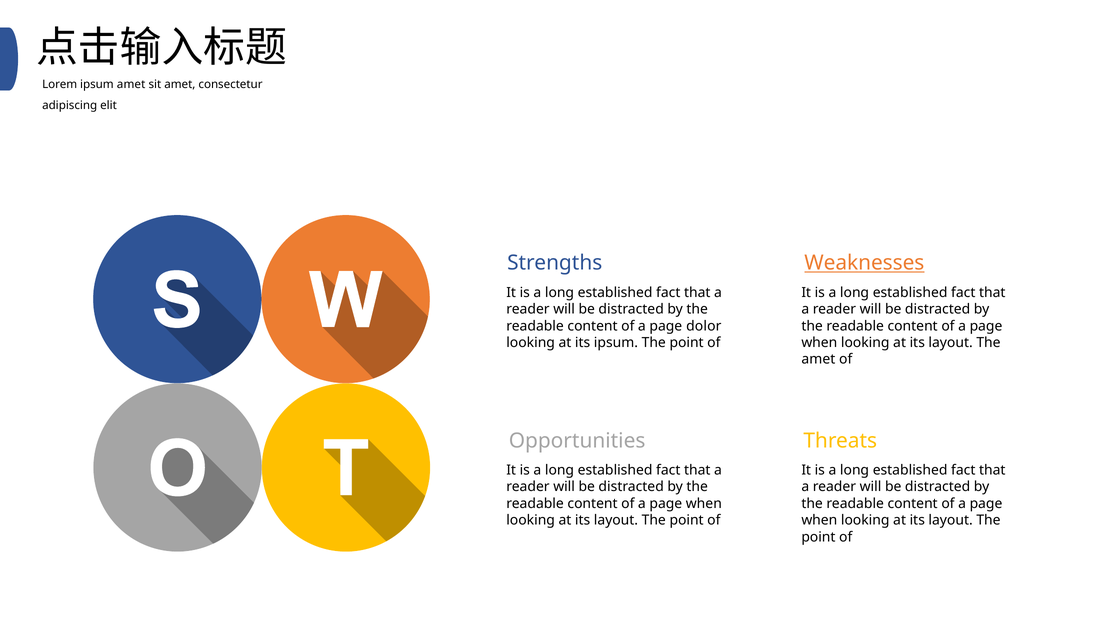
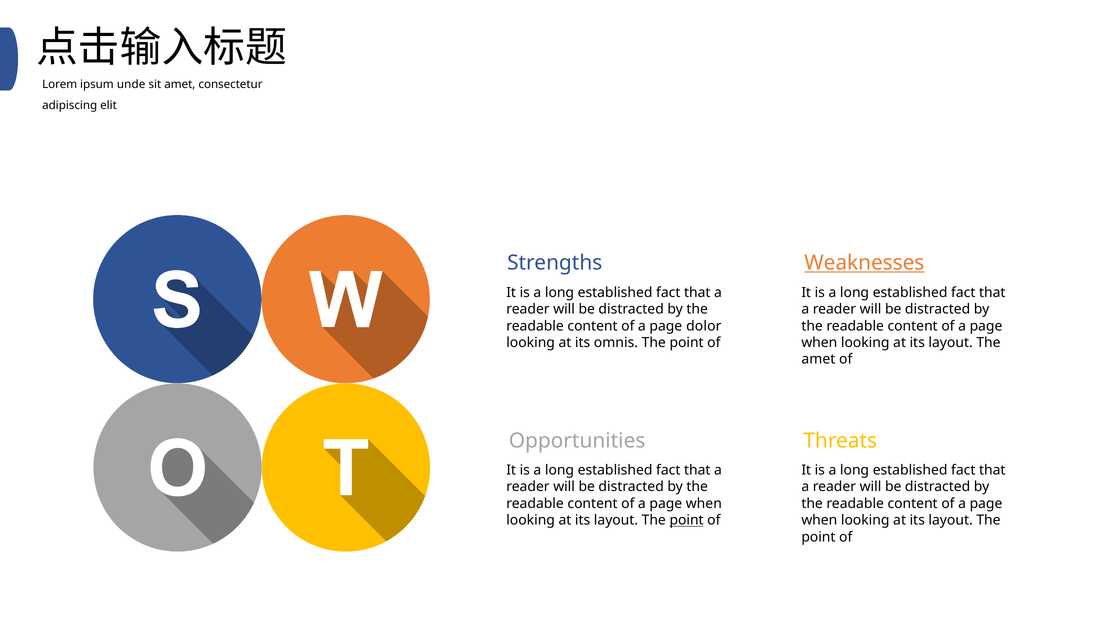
ipsum amet: amet -> unde
its ipsum: ipsum -> omnis
point at (687, 520) underline: none -> present
